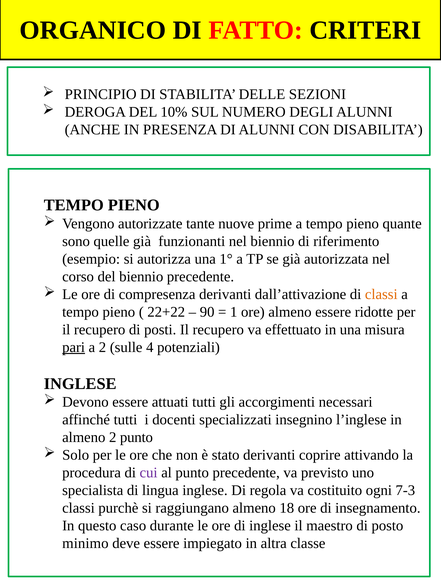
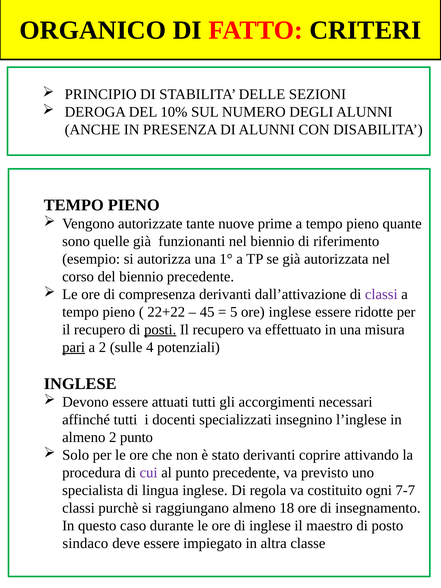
classi at (381, 294) colour: orange -> purple
90: 90 -> 45
1: 1 -> 5
ore almeno: almeno -> inglese
posti underline: none -> present
7-3: 7-3 -> 7-7
minimo: minimo -> sindaco
